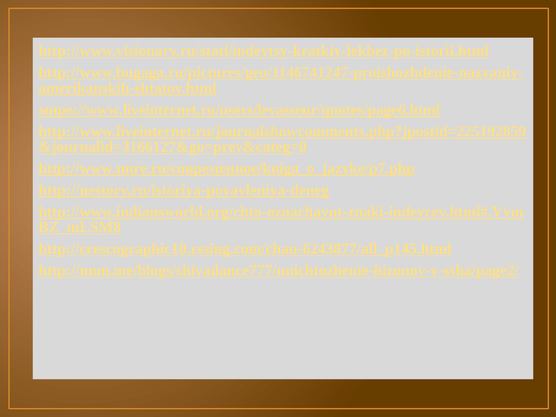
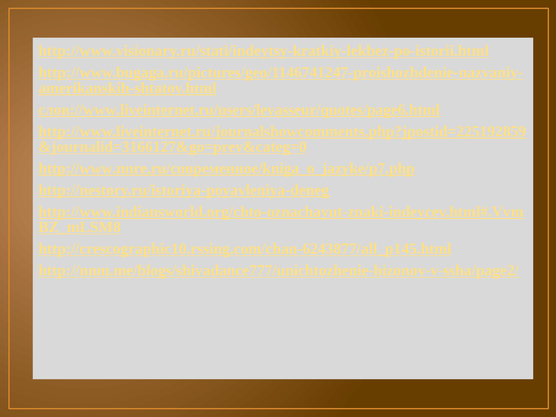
мире://www.liveinternet.ru/users/levasseur/quotes/page6.html: мире://www.liveinternet.ru/users/levasseur/quotes/page6.html -> слов://www.liveinternet.ru/users/levasseur/quotes/page6.html
